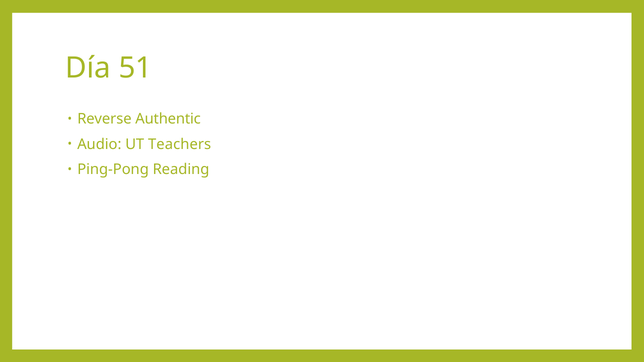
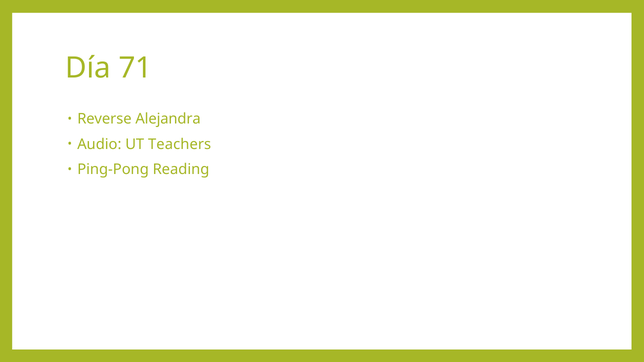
51: 51 -> 71
Authentic: Authentic -> Alejandra
